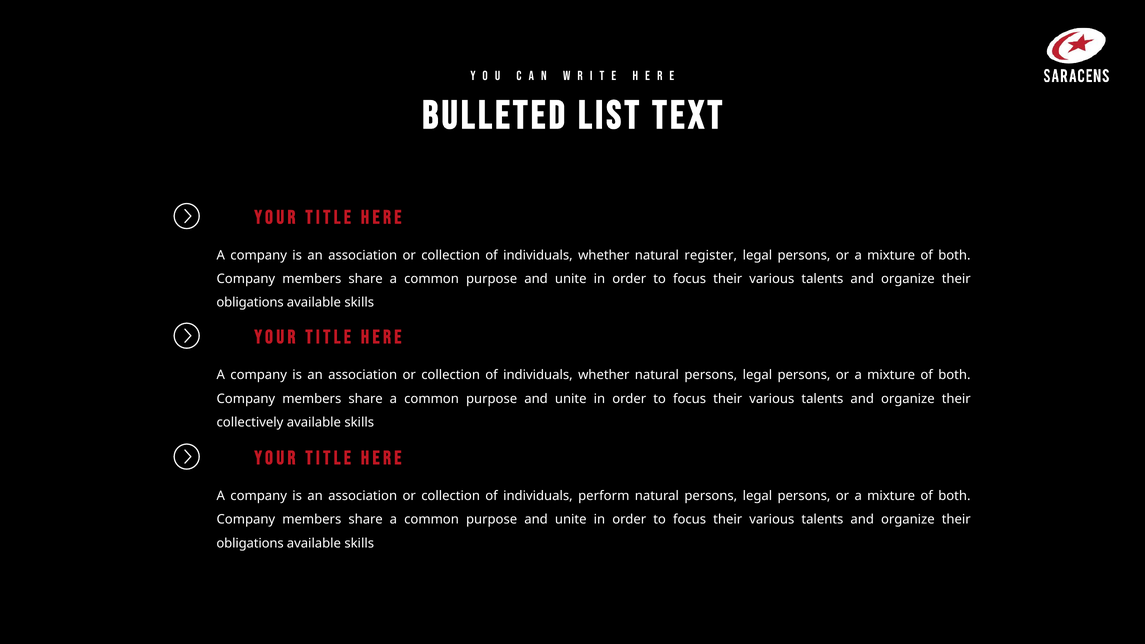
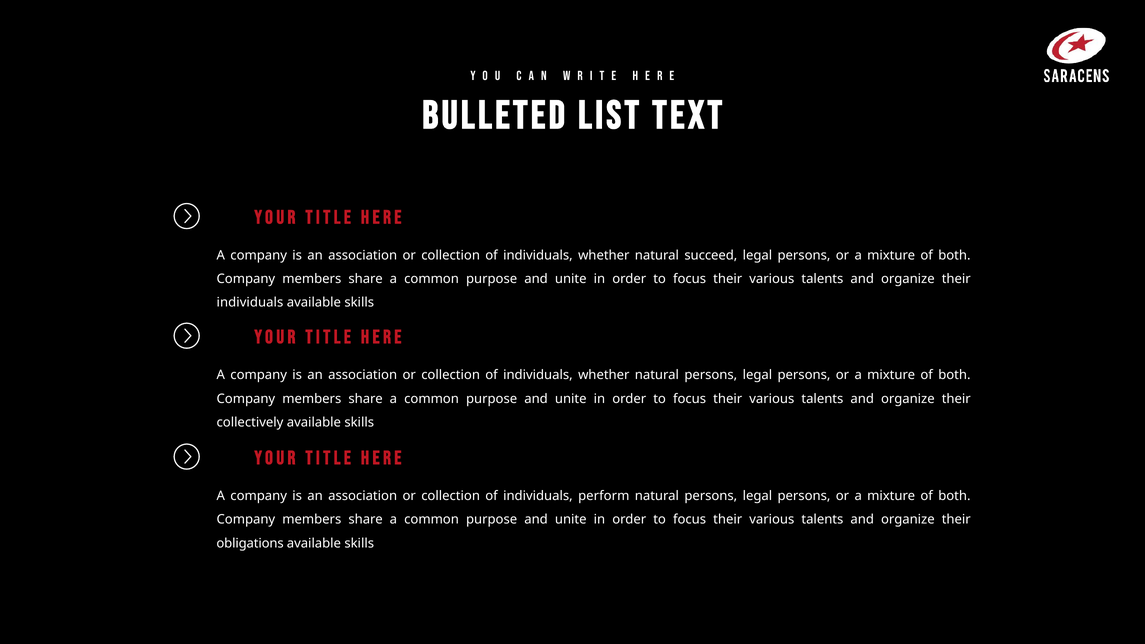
register: register -> succeed
obligations at (250, 303): obligations -> individuals
